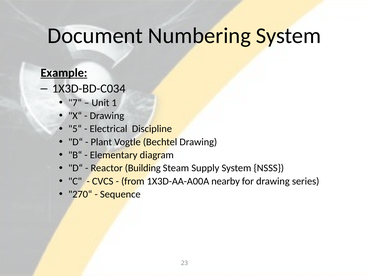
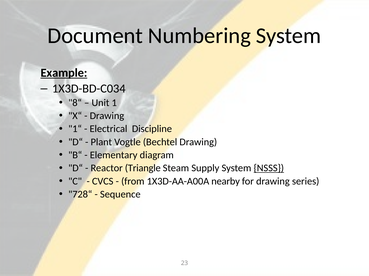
7“: 7“ -> 8“
5“: 5“ -> 1“
Building: Building -> Triangle
NSSS underline: none -> present
270“: 270“ -> 728“
